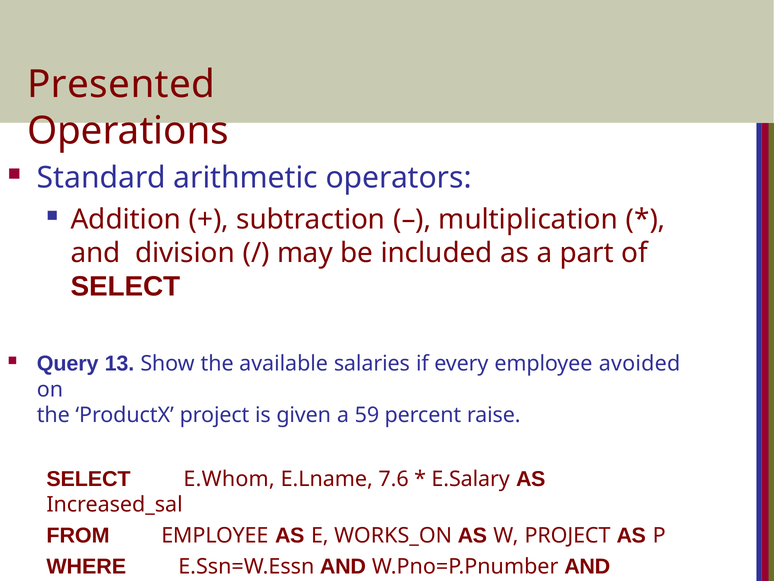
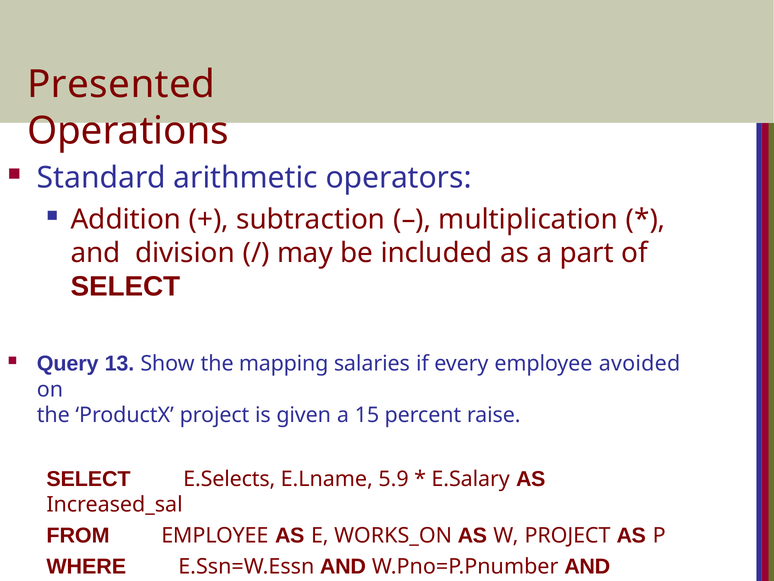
available: available -> mapping
59: 59 -> 15
E.Whom: E.Whom -> E.Selects
7.6: 7.6 -> 5.9
